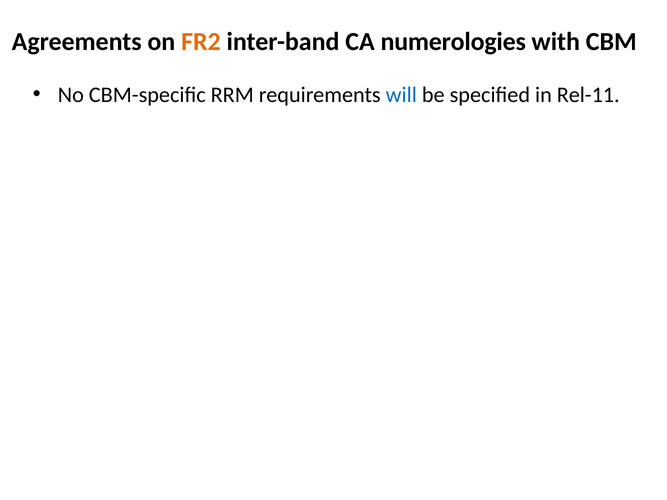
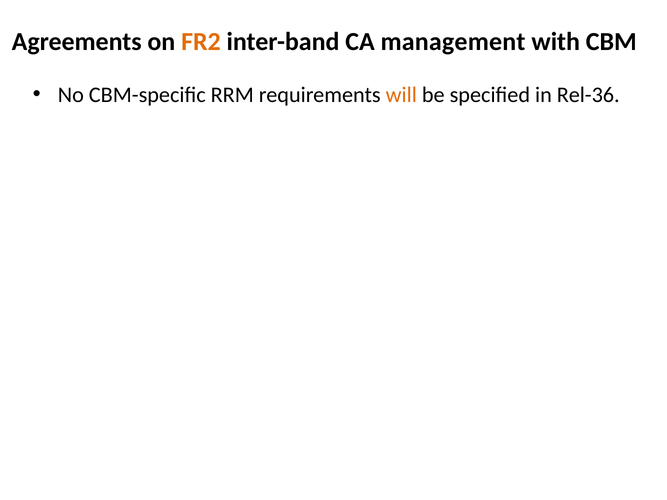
numerologies: numerologies -> management
will colour: blue -> orange
Rel-11: Rel-11 -> Rel-36
